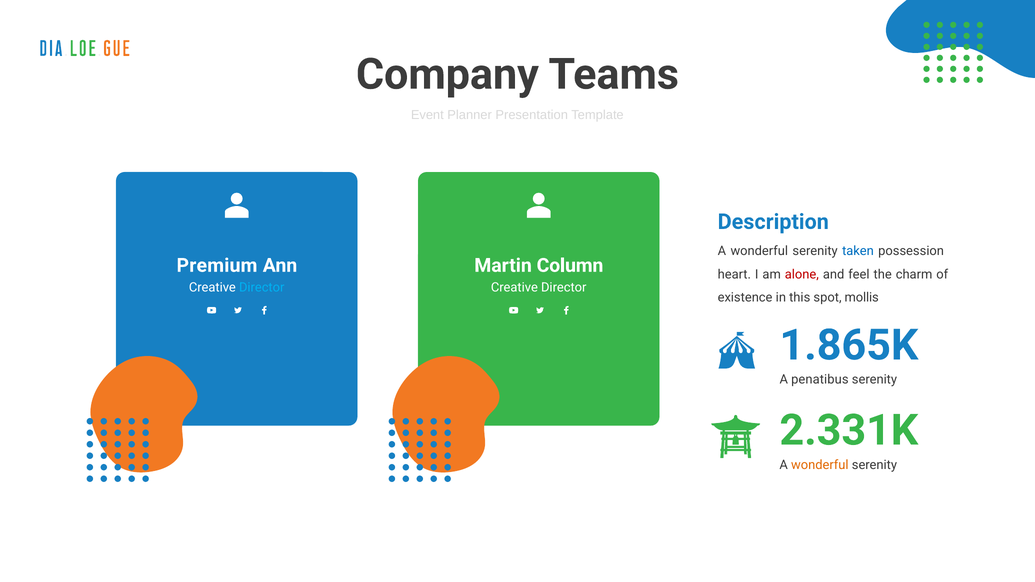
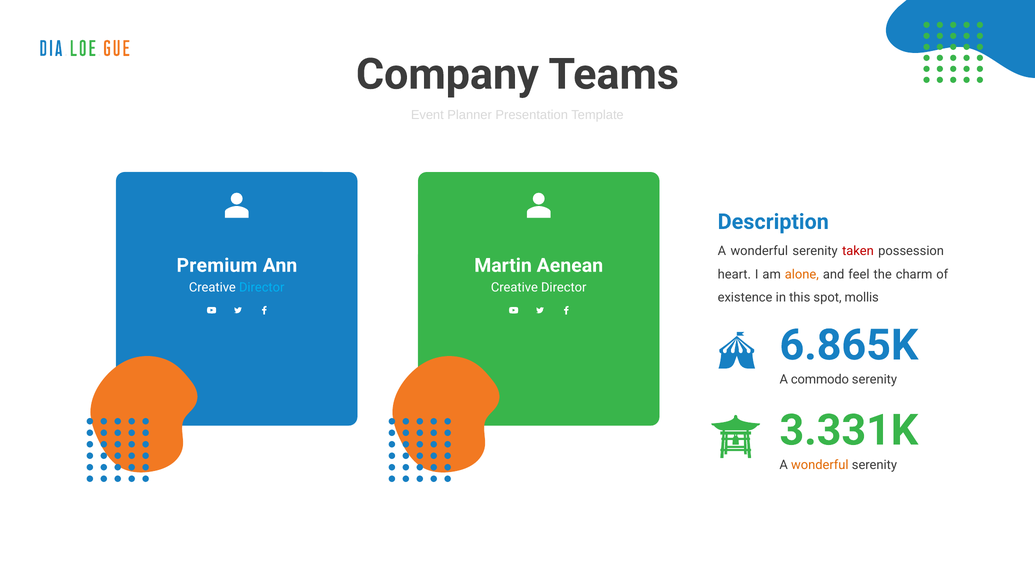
taken colour: blue -> red
Column: Column -> Aenean
alone colour: red -> orange
1.865K: 1.865K -> 6.865K
penatibus: penatibus -> commodo
2.331K: 2.331K -> 3.331K
